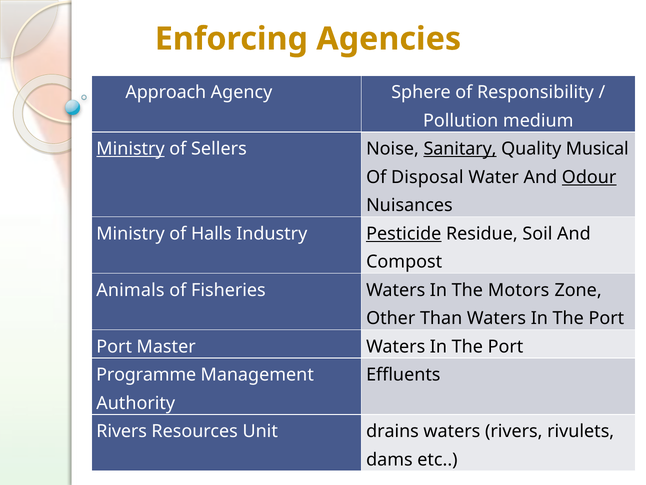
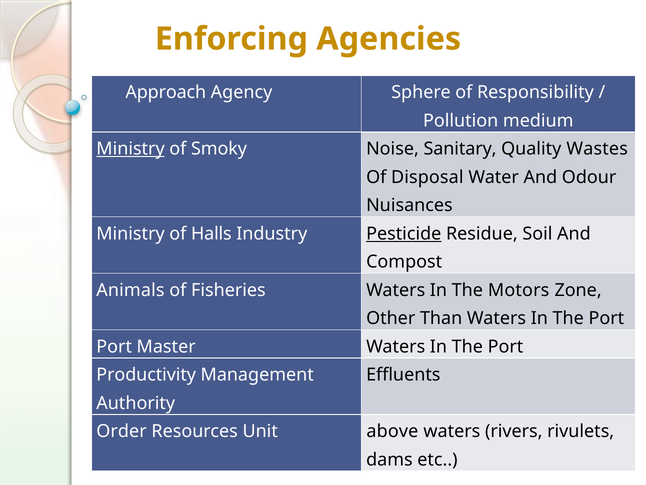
Sellers: Sellers -> Smoky
Sanitary underline: present -> none
Musical: Musical -> Wastes
Odour underline: present -> none
Programme: Programme -> Productivity
Rivers at (122, 431): Rivers -> Order
drains: drains -> above
